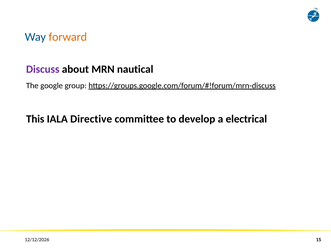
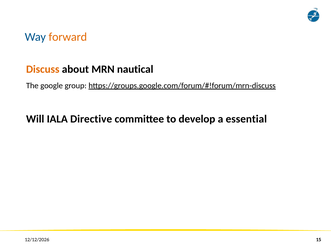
Discuss colour: purple -> orange
This: This -> Will
electrical: electrical -> essential
